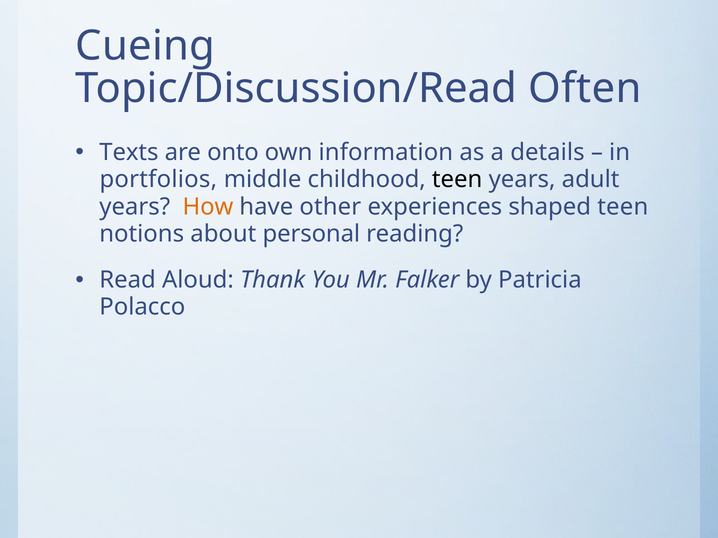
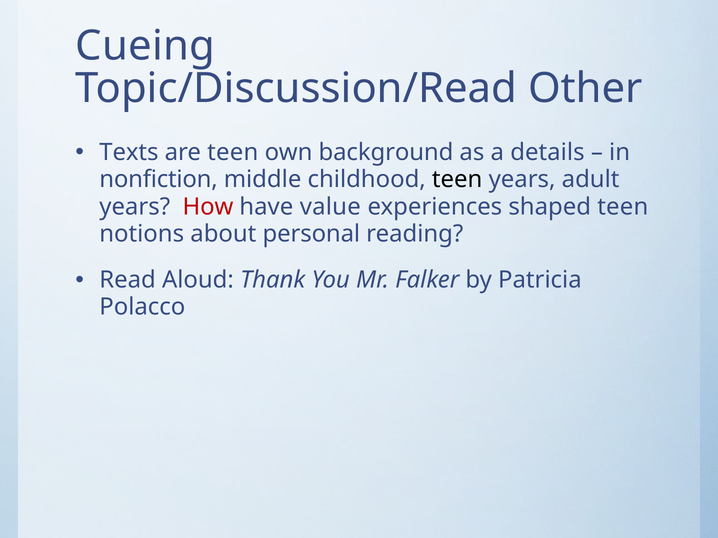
Often: Often -> Other
are onto: onto -> teen
information: information -> background
portfolios: portfolios -> nonfiction
How colour: orange -> red
other: other -> value
